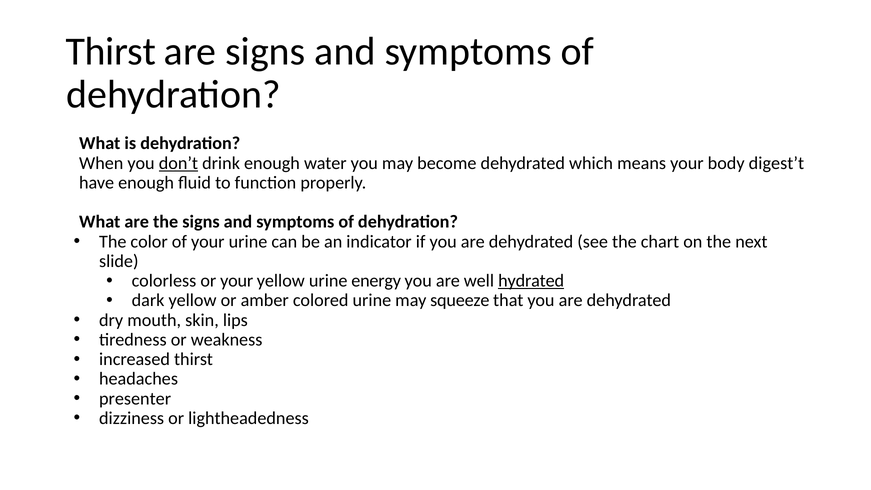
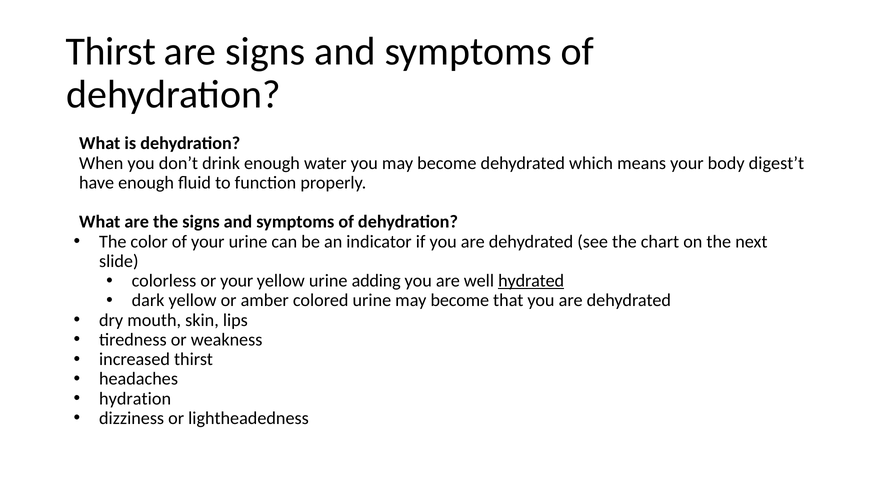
don’t underline: present -> none
energy: energy -> adding
urine may squeeze: squeeze -> become
presenter: presenter -> hydration
